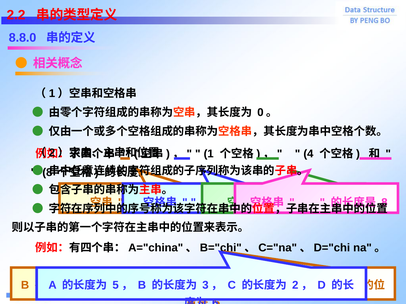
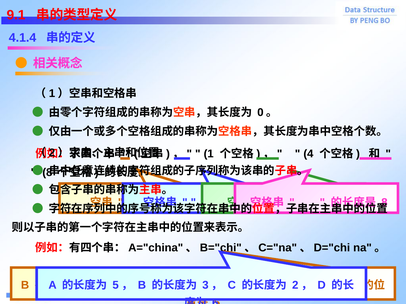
2.2: 2.2 -> 9.1
8.8.0: 8.8.0 -> 4.1.4
